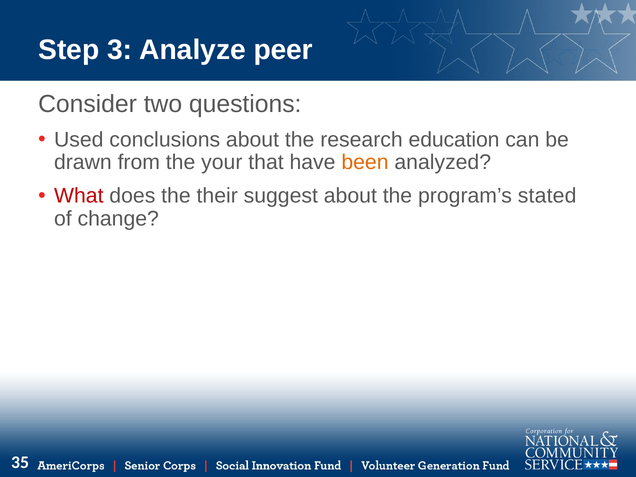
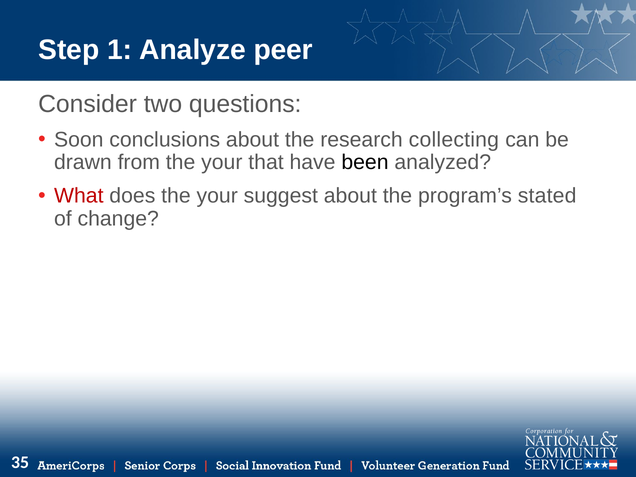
3: 3 -> 1
Used: Used -> Soon
education: education -> collecting
been colour: orange -> black
does the their: their -> your
